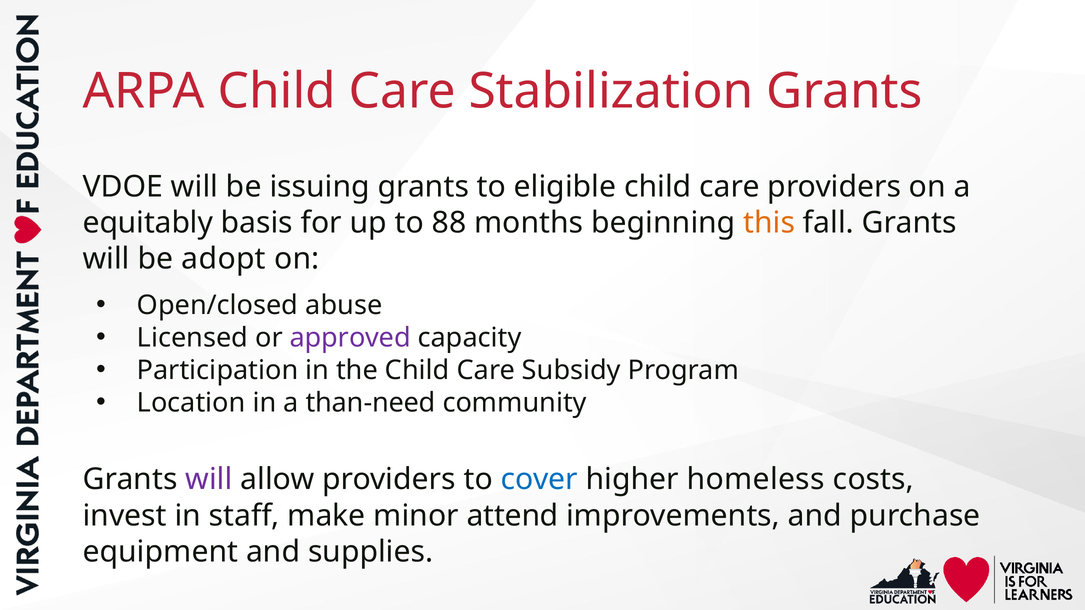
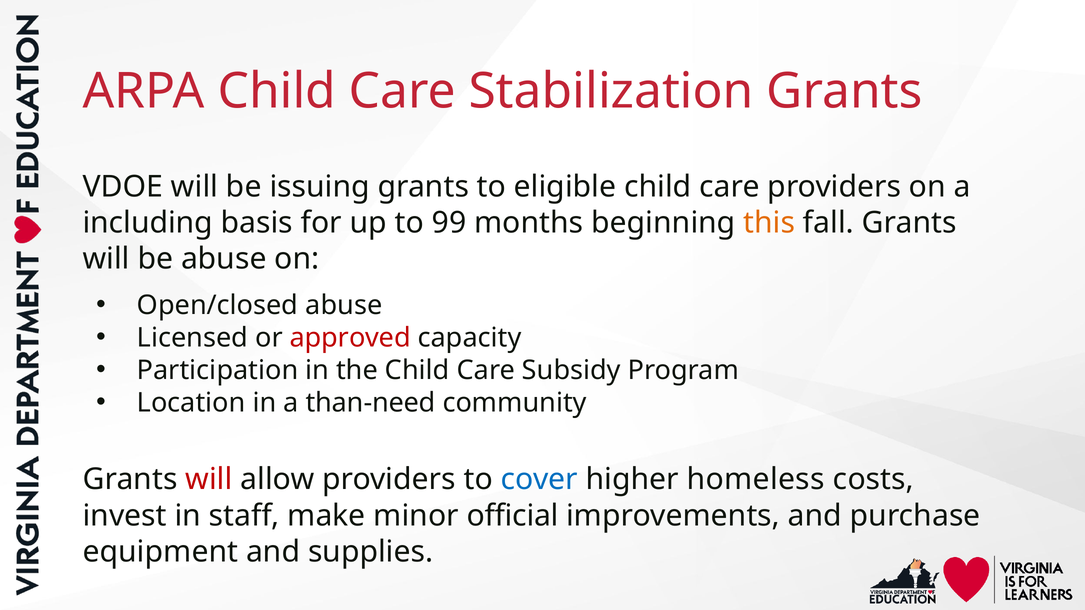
equitably: equitably -> including
88: 88 -> 99
be adopt: adopt -> abuse
approved colour: purple -> red
will at (209, 480) colour: purple -> red
attend: attend -> official
